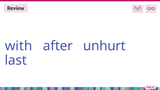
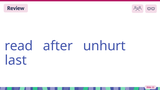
with: with -> read
